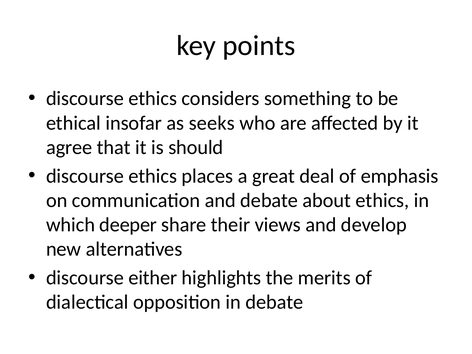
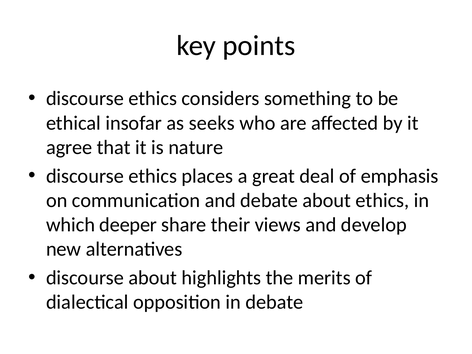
should: should -> nature
discourse either: either -> about
